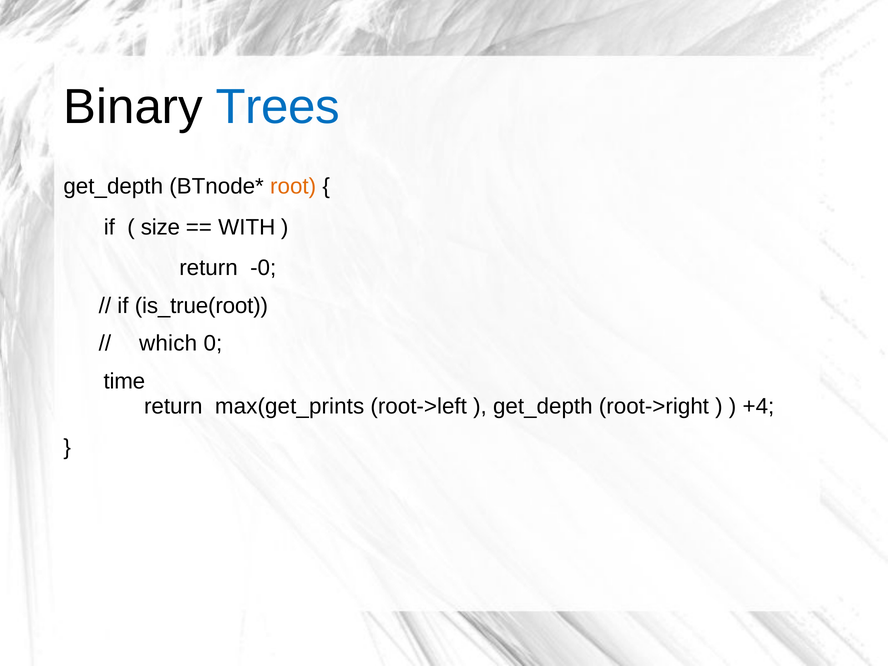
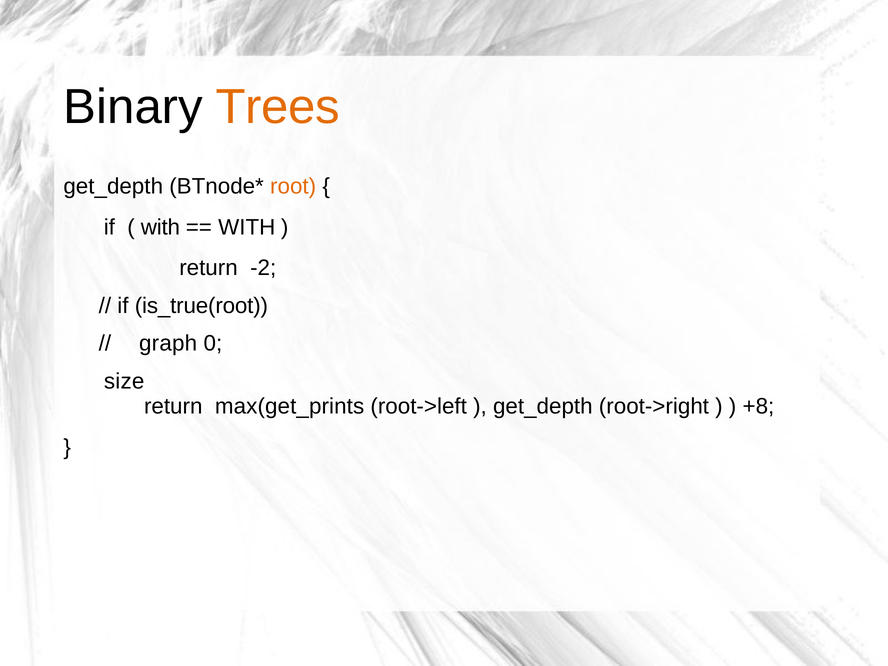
Trees colour: blue -> orange
size at (160, 227): size -> with
-0: -0 -> -2
which: which -> graph
time: time -> size
+4: +4 -> +8
